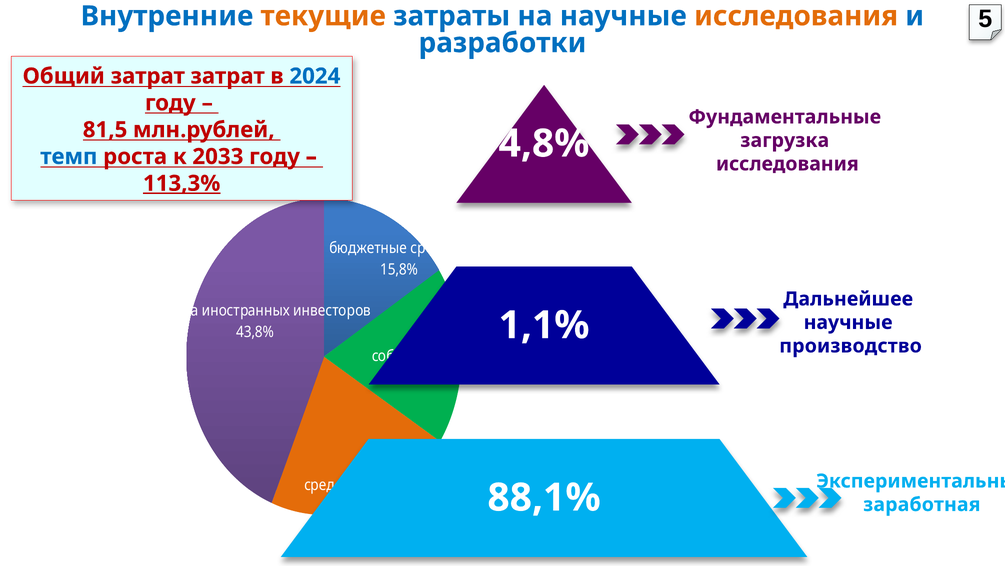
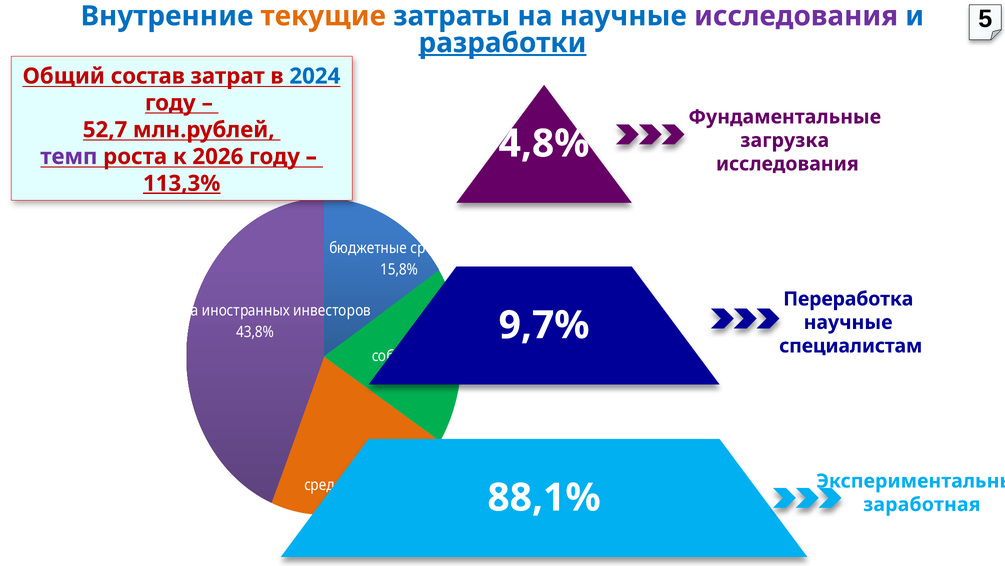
исследования at (796, 16) colour: orange -> purple
разработки underline: none -> present
Общий затрат: затрат -> состав
81,5: 81,5 -> 52,7
темп colour: blue -> purple
2033: 2033 -> 2026
Дальнейшее: Дальнейшее -> Переработка
1,1%: 1,1% -> 9,7%
производство: производство -> специалистам
